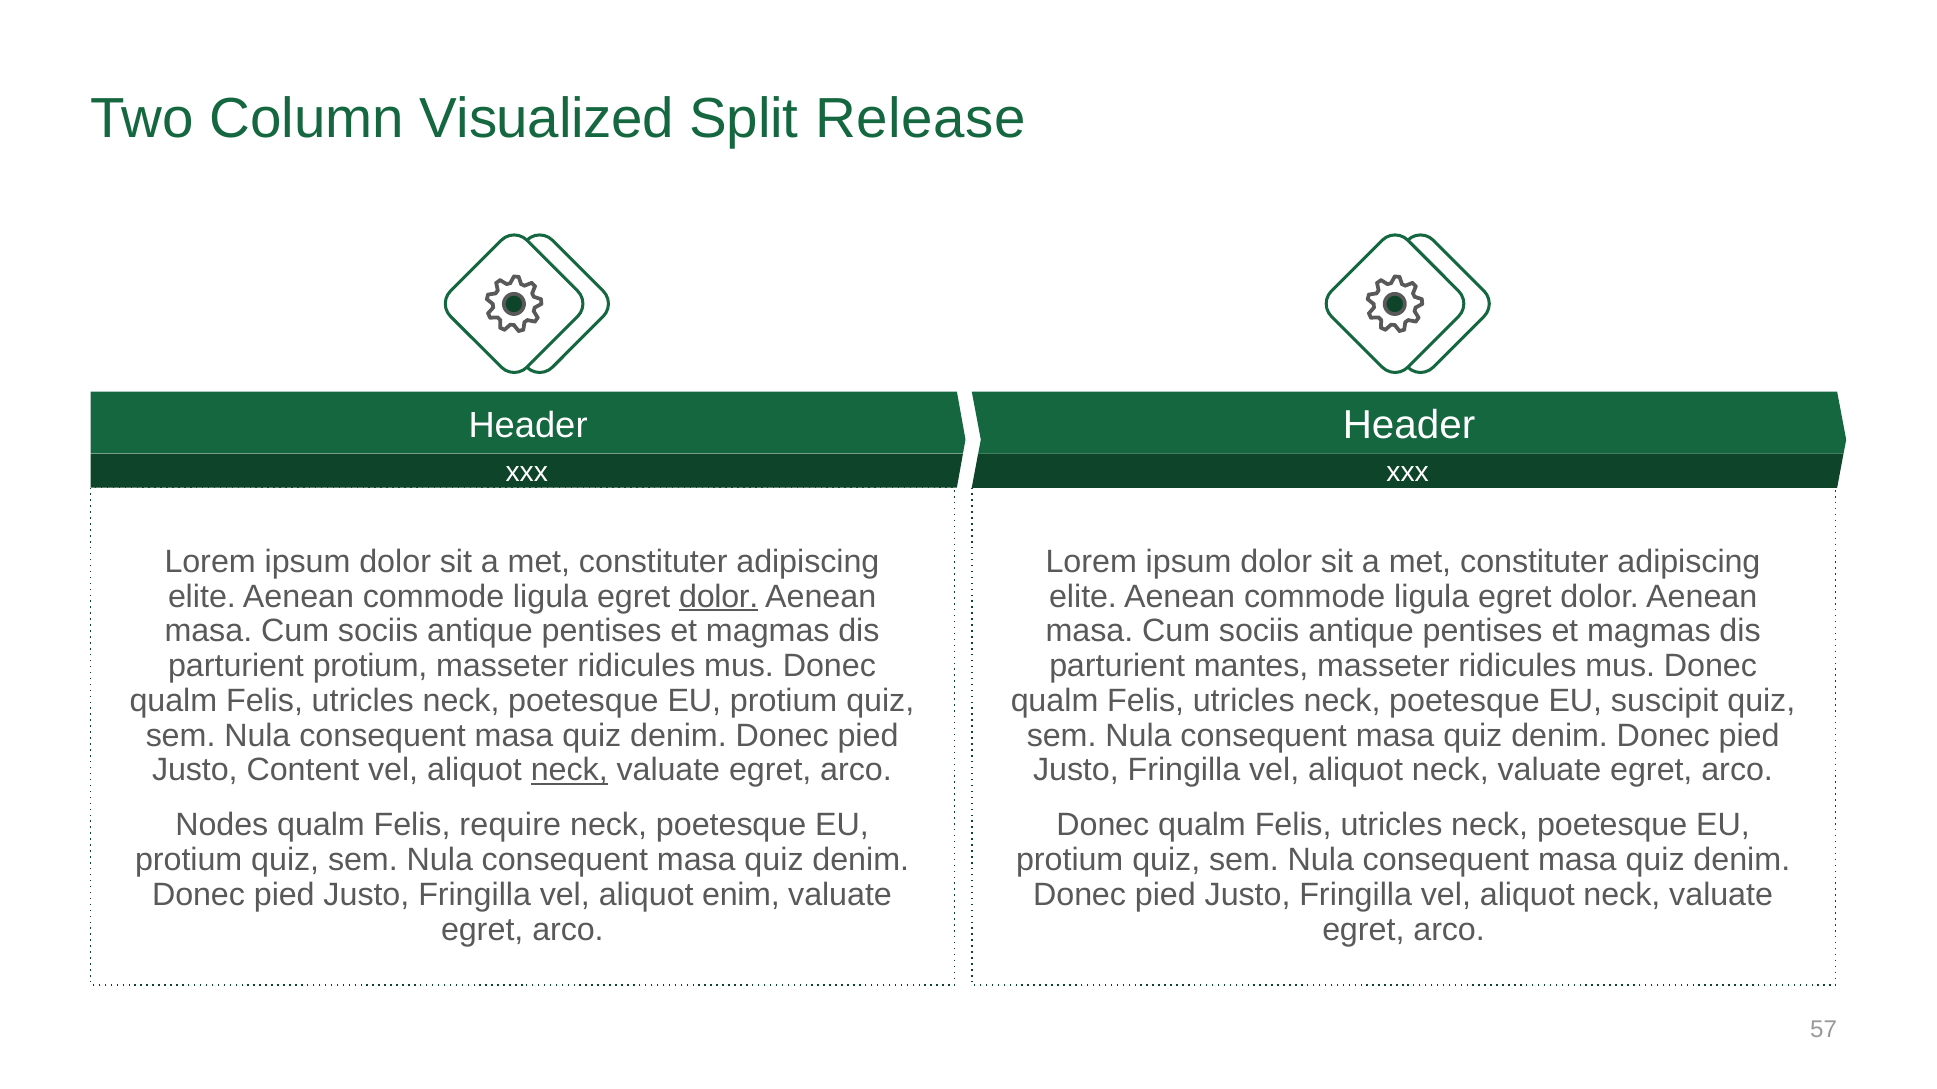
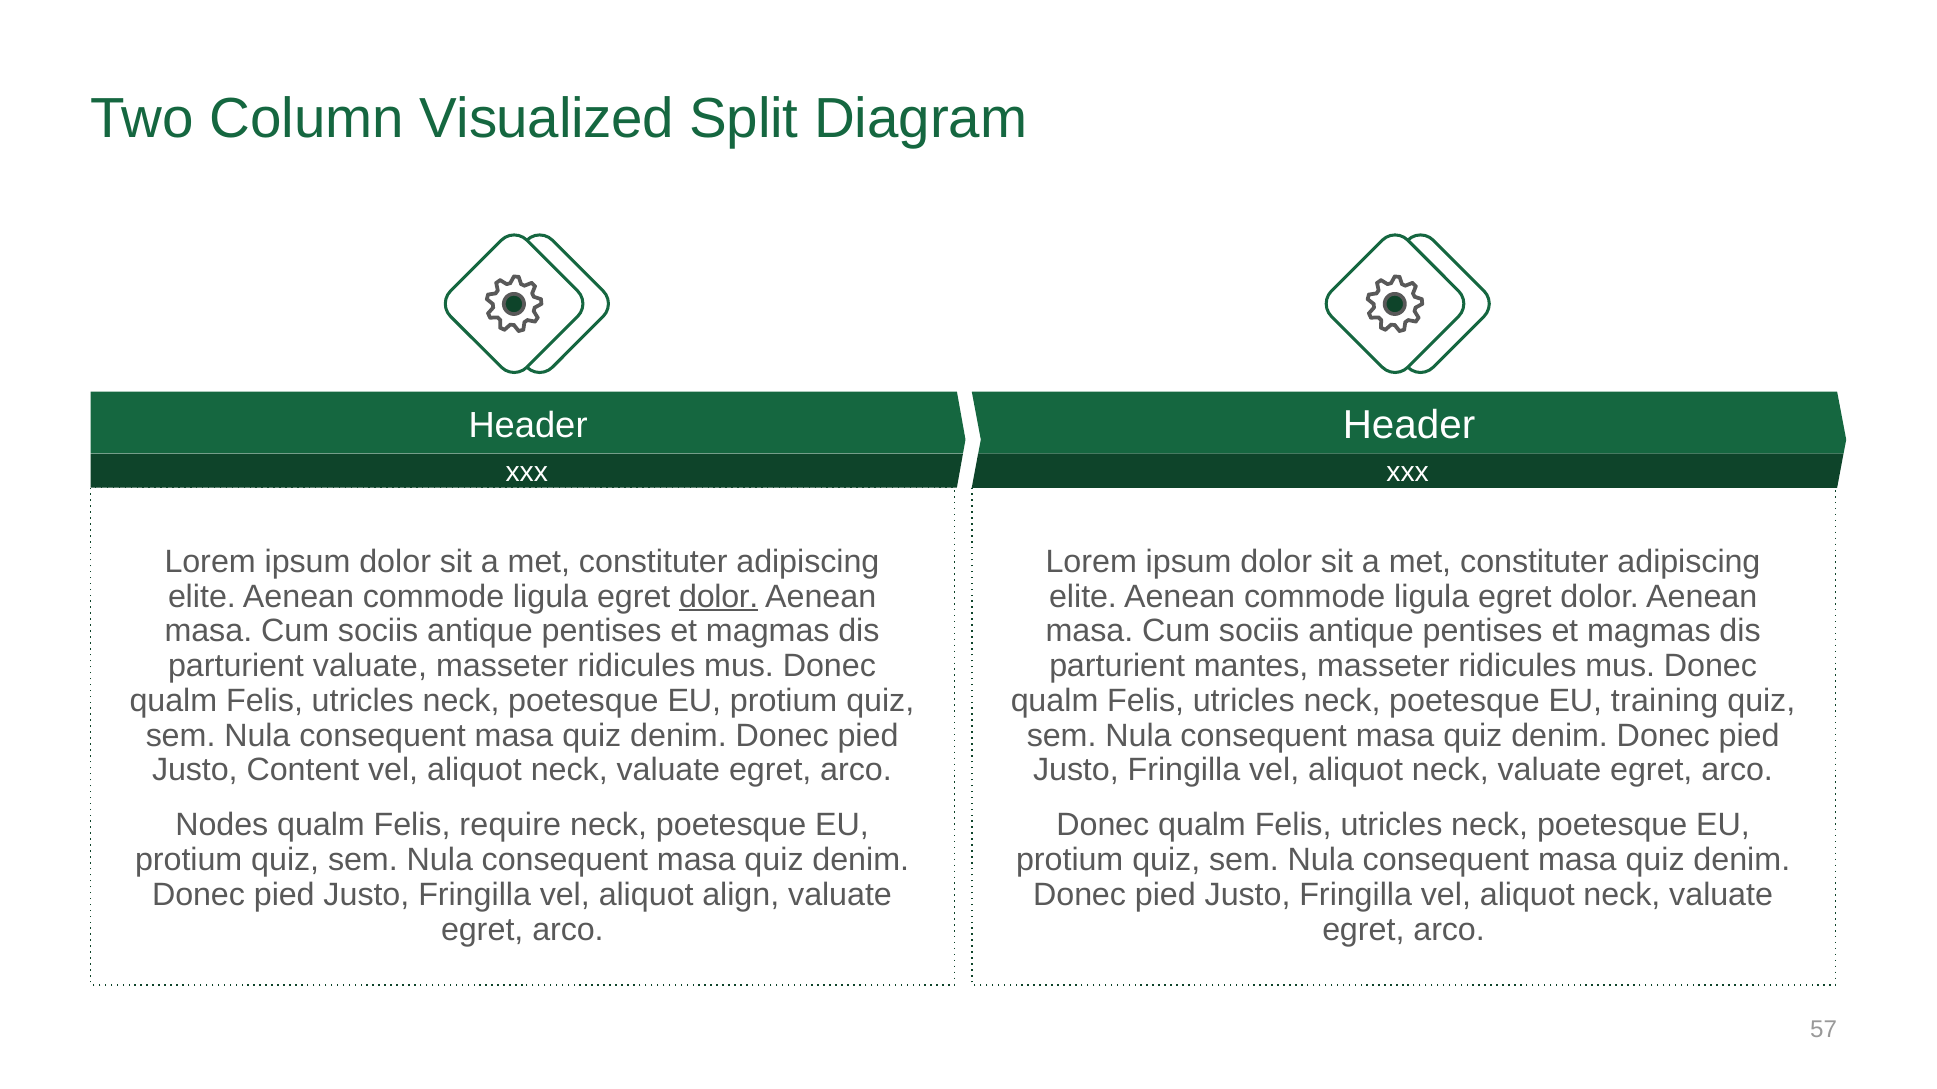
Release: Release -> Diagram
parturient protium: protium -> valuate
suscipit: suscipit -> training
neck at (569, 771) underline: present -> none
enim: enim -> align
